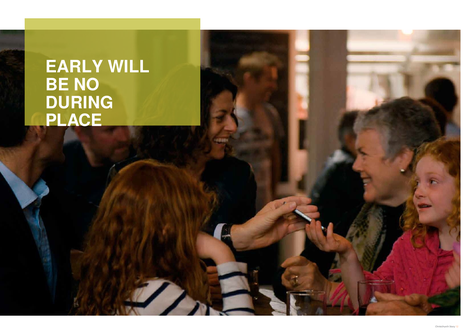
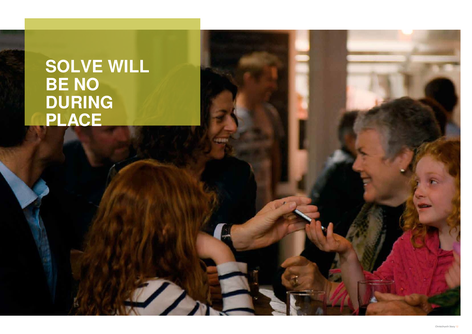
EARLY: EARLY -> SOLVE
